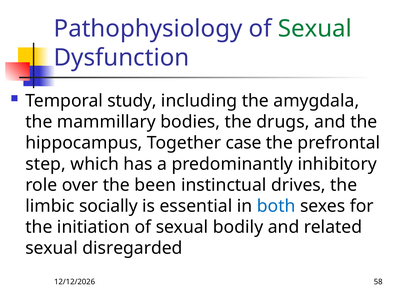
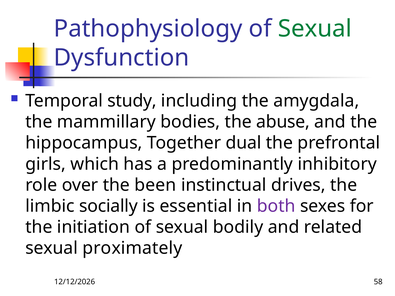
drugs: drugs -> abuse
case: case -> dual
step: step -> girls
both colour: blue -> purple
disregarded: disregarded -> proximately
